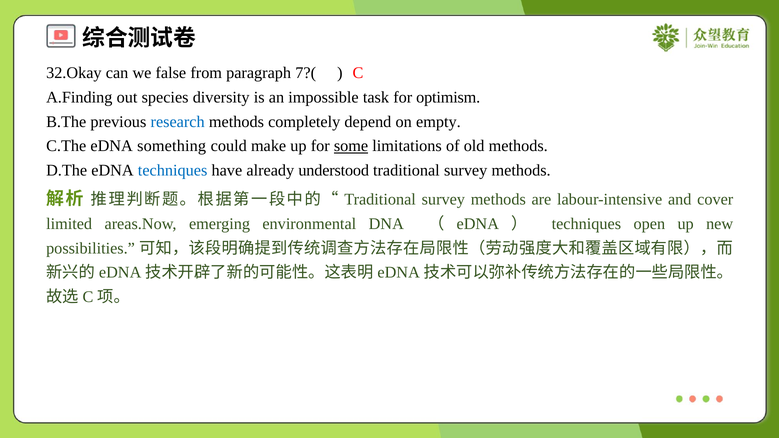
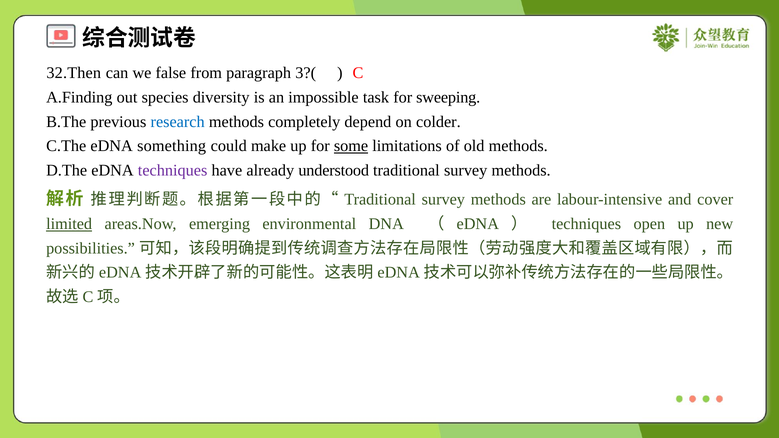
32.Okay: 32.Okay -> 32.Then
7?(: 7?( -> 3?(
optimism: optimism -> sweeping
empty: empty -> colder
techniques at (173, 170) colour: blue -> purple
limited underline: none -> present
